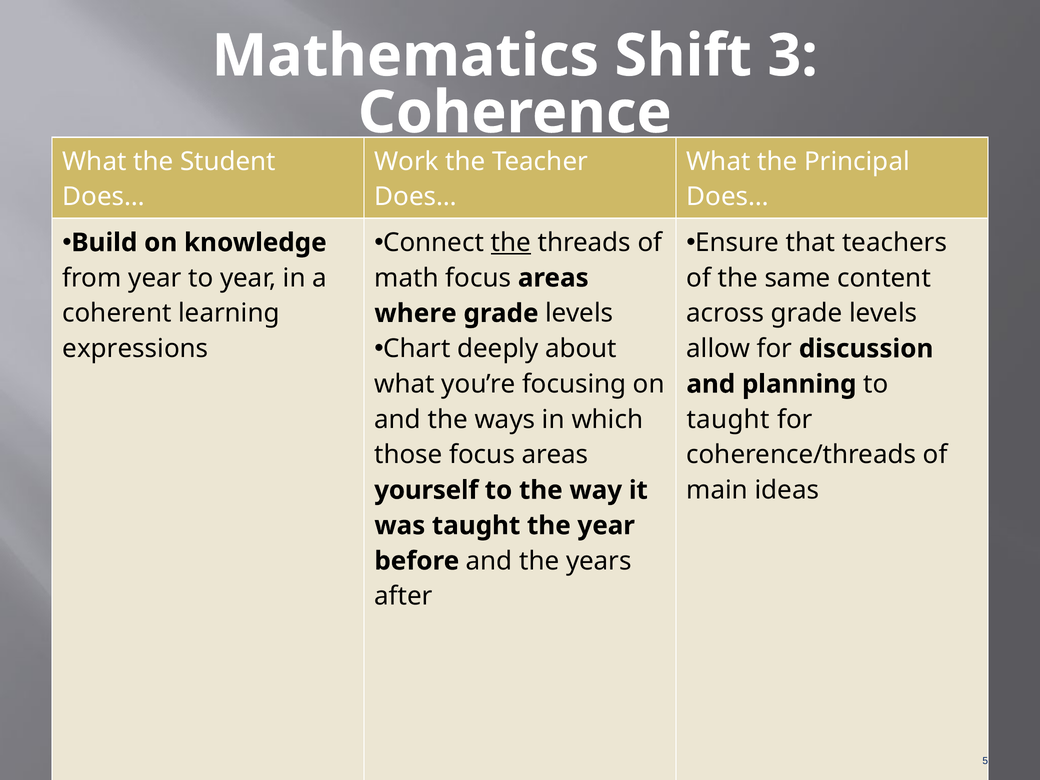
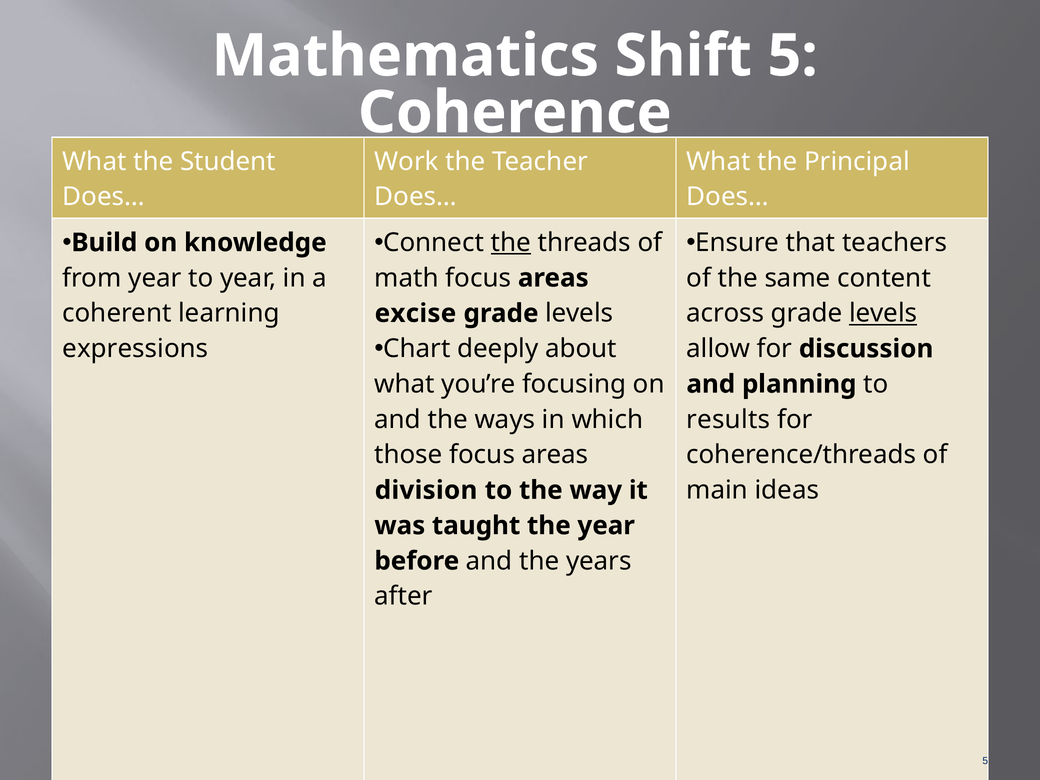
Shift 3: 3 -> 5
levels at (883, 313) underline: none -> present
where: where -> excise
taught at (728, 419): taught -> results
yourself: yourself -> division
